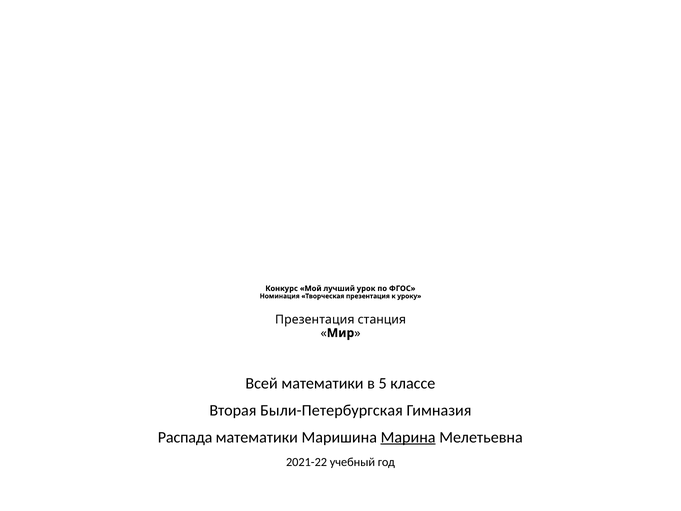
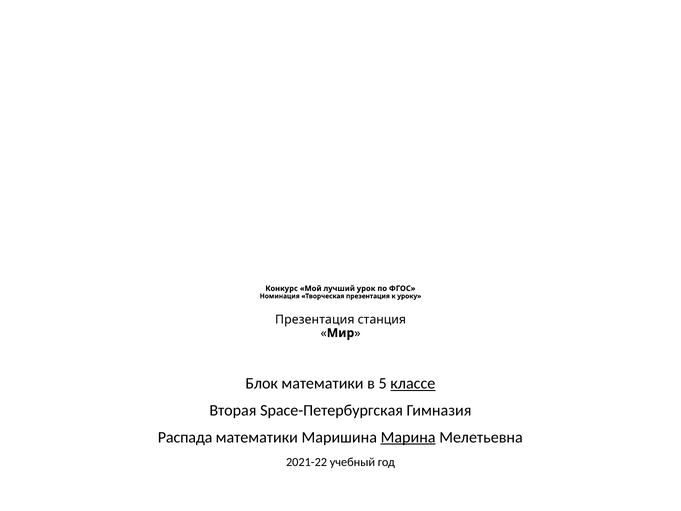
Всей: Всей -> Блок
классе underline: none -> present
Были-Петербургская: Были-Петербургская -> Space-Петербургская
